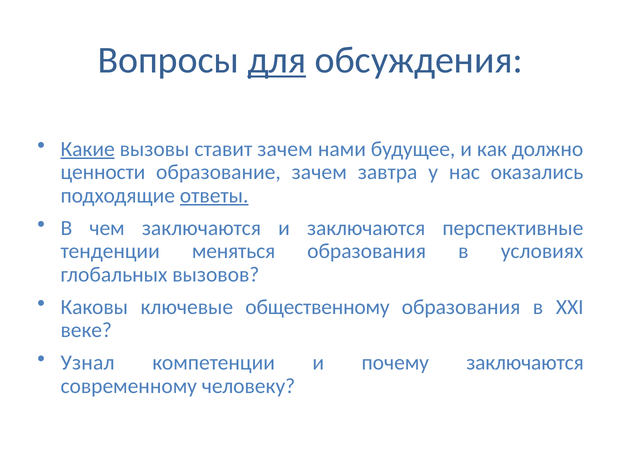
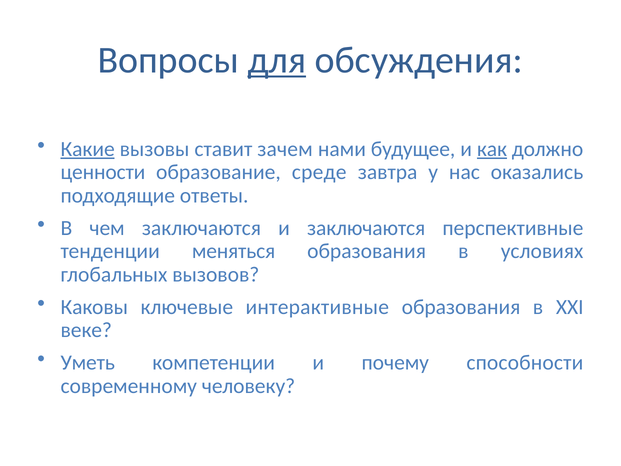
как underline: none -> present
образование зачем: зачем -> среде
ответы underline: present -> none
общественному: общественному -> интерактивные
Узнал: Узнал -> Уметь
почему заключаются: заключаются -> способности
